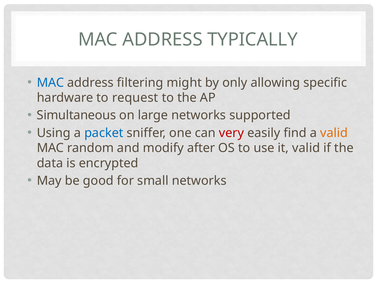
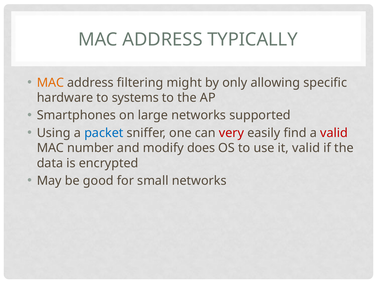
MAC at (50, 83) colour: blue -> orange
request: request -> systems
Simultaneous: Simultaneous -> Smartphones
valid at (334, 133) colour: orange -> red
random: random -> number
after: after -> does
